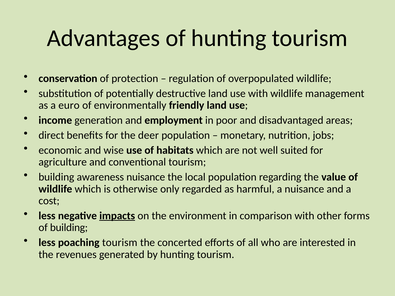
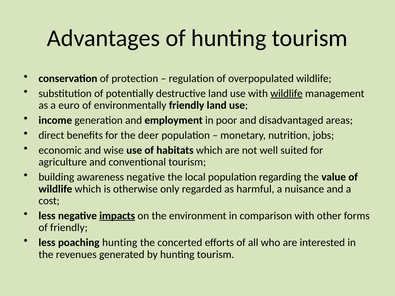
wildlife at (287, 93) underline: none -> present
awareness nuisance: nuisance -> negative
of building: building -> friendly
poaching tourism: tourism -> hunting
